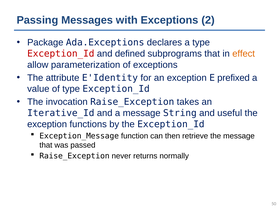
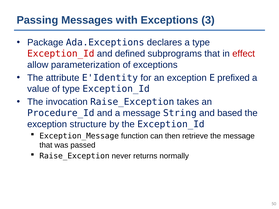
2: 2 -> 3
effect colour: orange -> red
Iterative_Id: Iterative_Id -> Procedure_Id
useful: useful -> based
functions: functions -> structure
